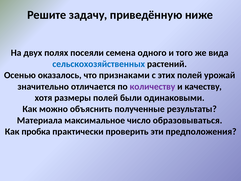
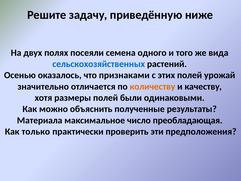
количеству colour: purple -> orange
образовываться: образовываться -> преобладающая
пробка: пробка -> только
